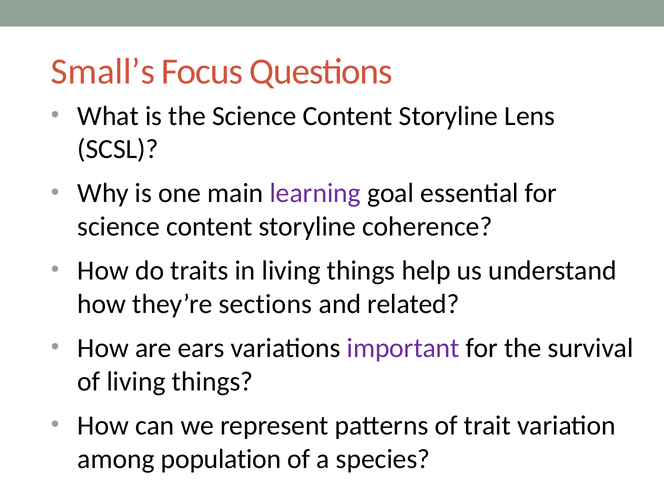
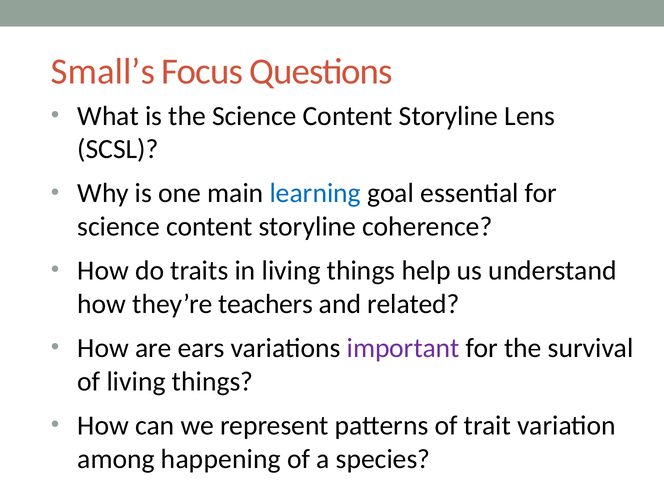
learning colour: purple -> blue
sections: sections -> teachers
population: population -> happening
